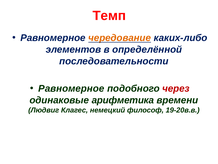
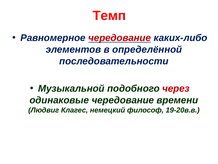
чередование at (120, 38) colour: orange -> red
Равномерное at (71, 88): Равномерное -> Музыкальной
одинаковые арифметика: арифметика -> чередование
